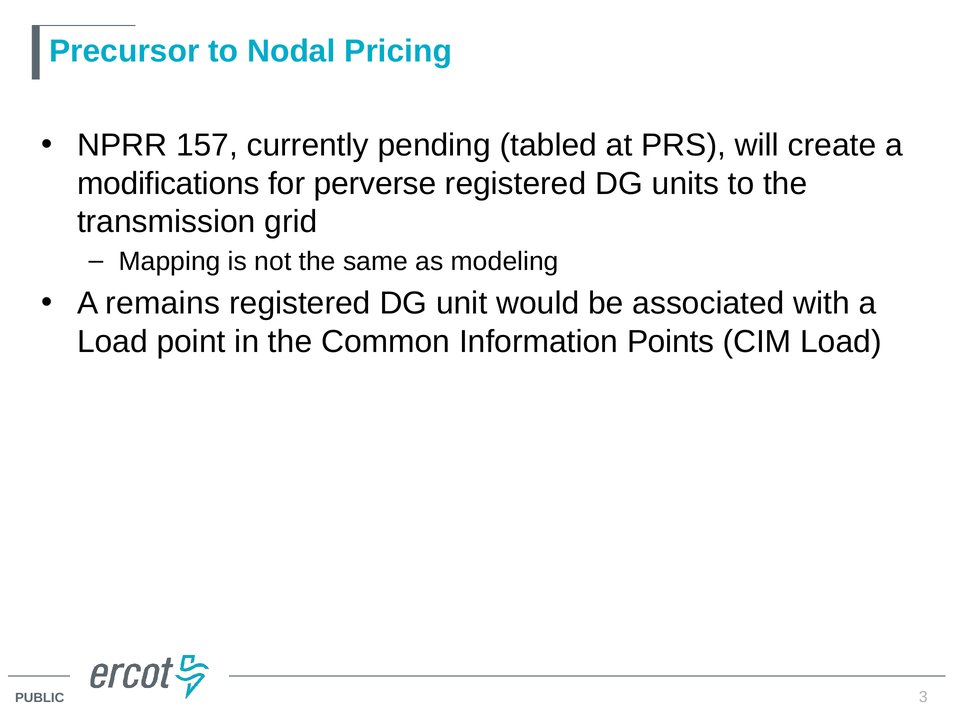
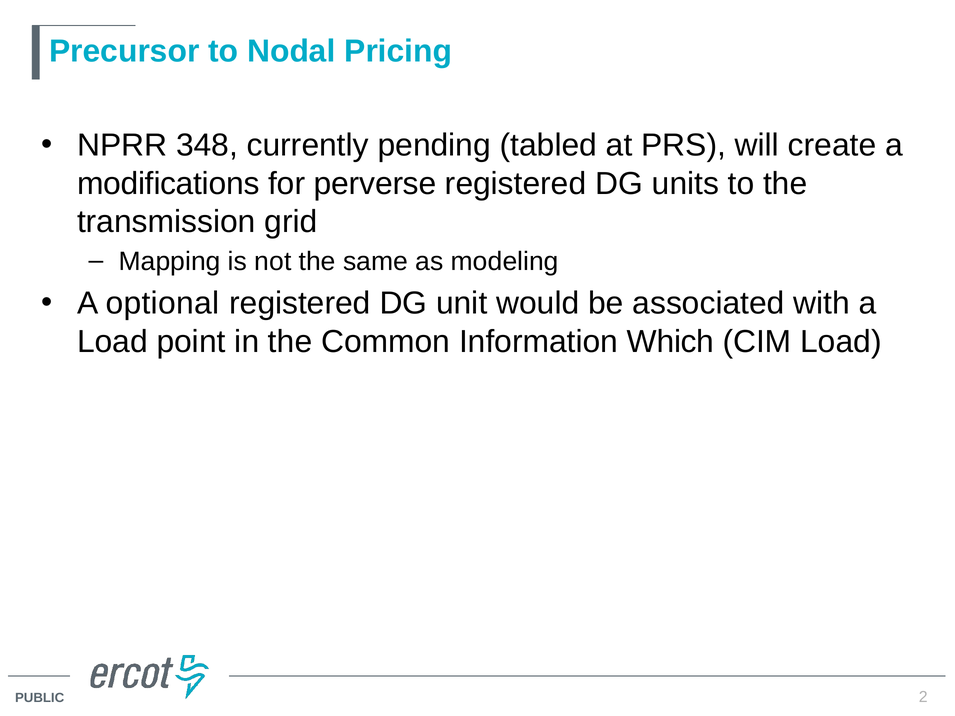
157: 157 -> 348
remains: remains -> optional
Points: Points -> Which
3: 3 -> 2
